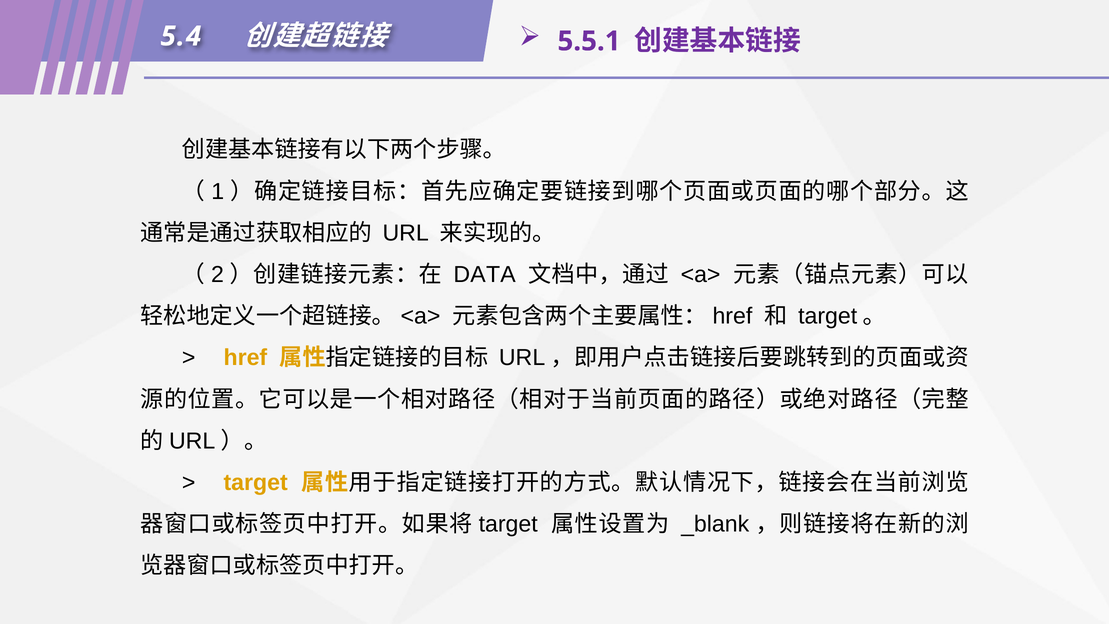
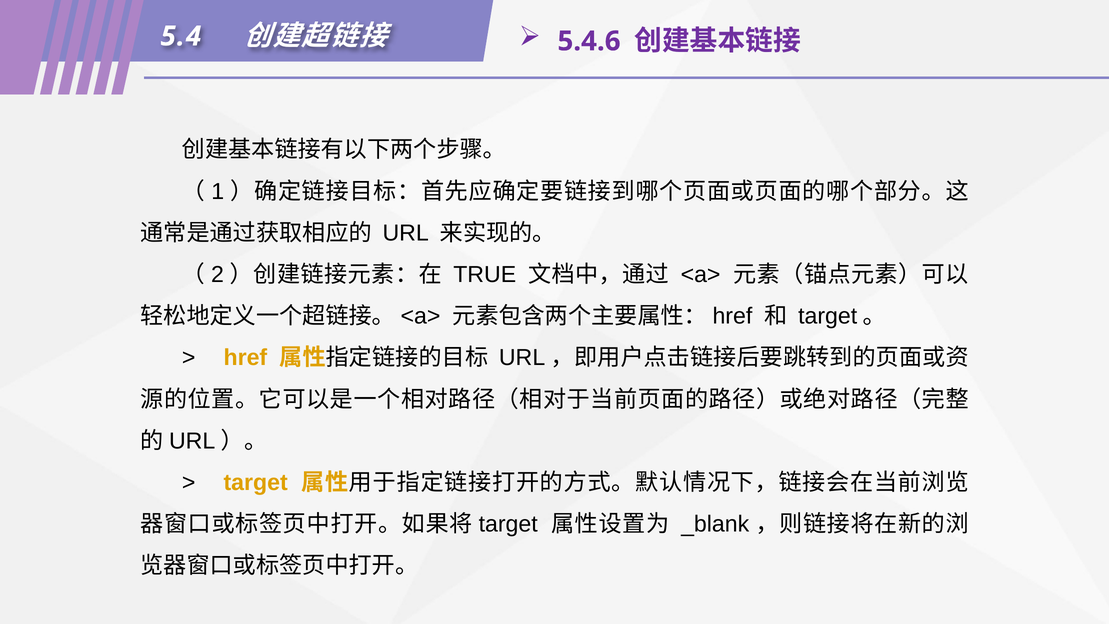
5.5.1: 5.5.1 -> 5.4.6
DATA: DATA -> TRUE
